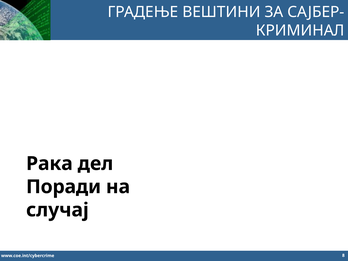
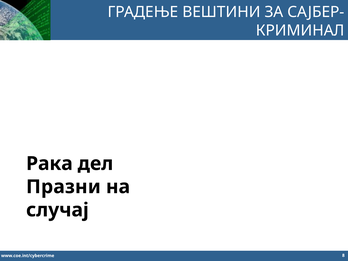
Поради: Поради -> Празни
